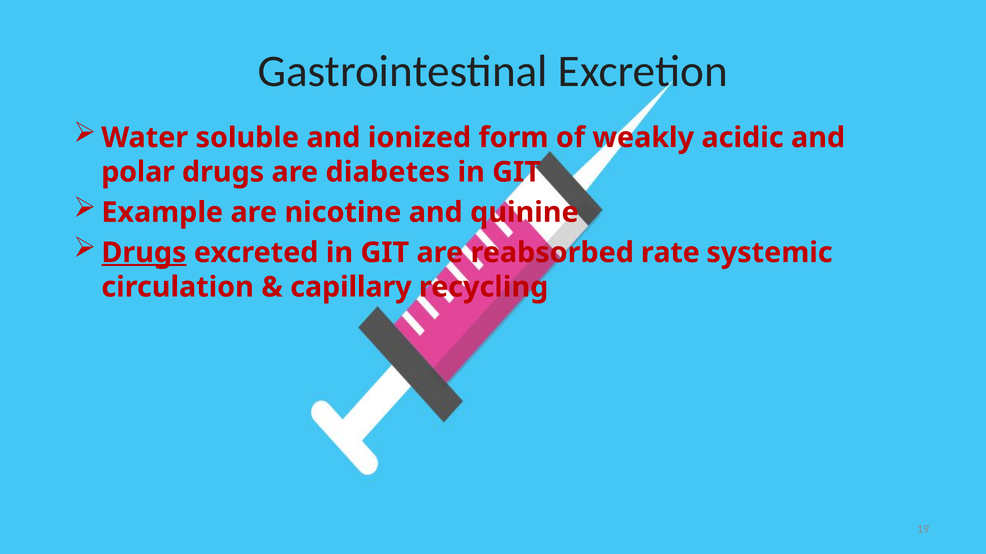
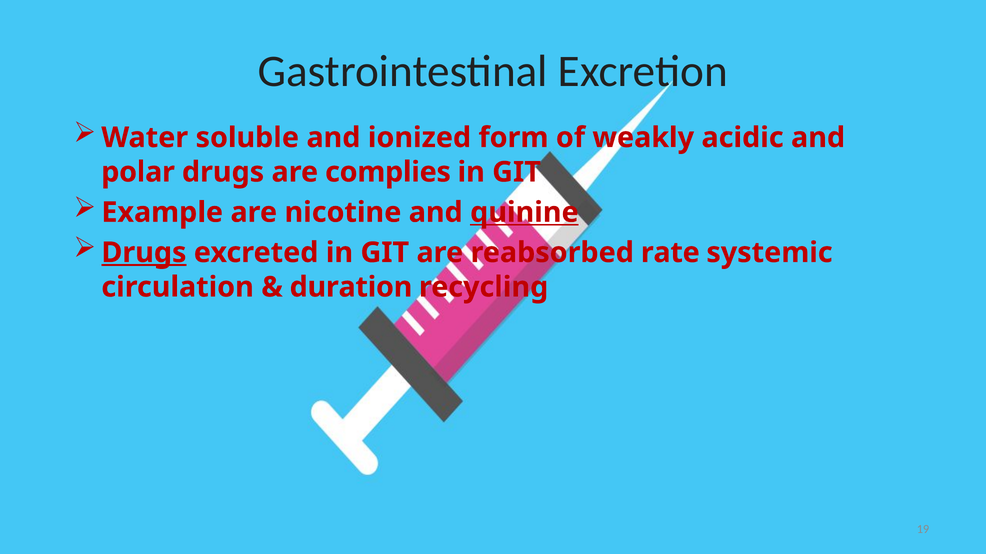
diabetes: diabetes -> complies
quinine underline: none -> present
capillary: capillary -> duration
